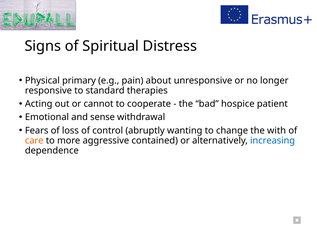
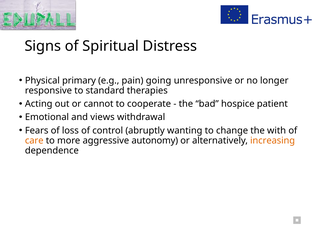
about: about -> going
sense: sense -> views
contained: contained -> autonomy
increasing colour: blue -> orange
